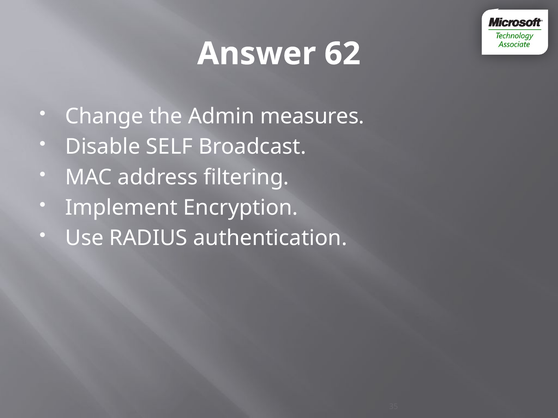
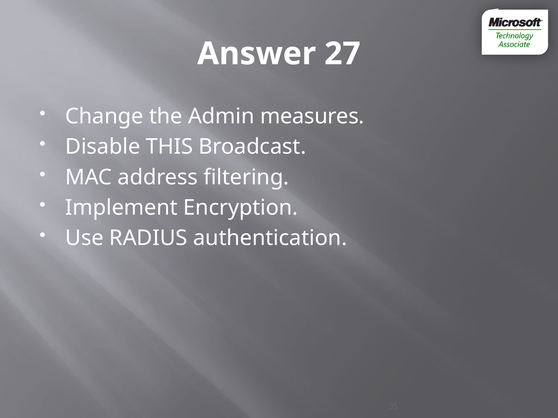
62: 62 -> 27
SELF: SELF -> THIS
